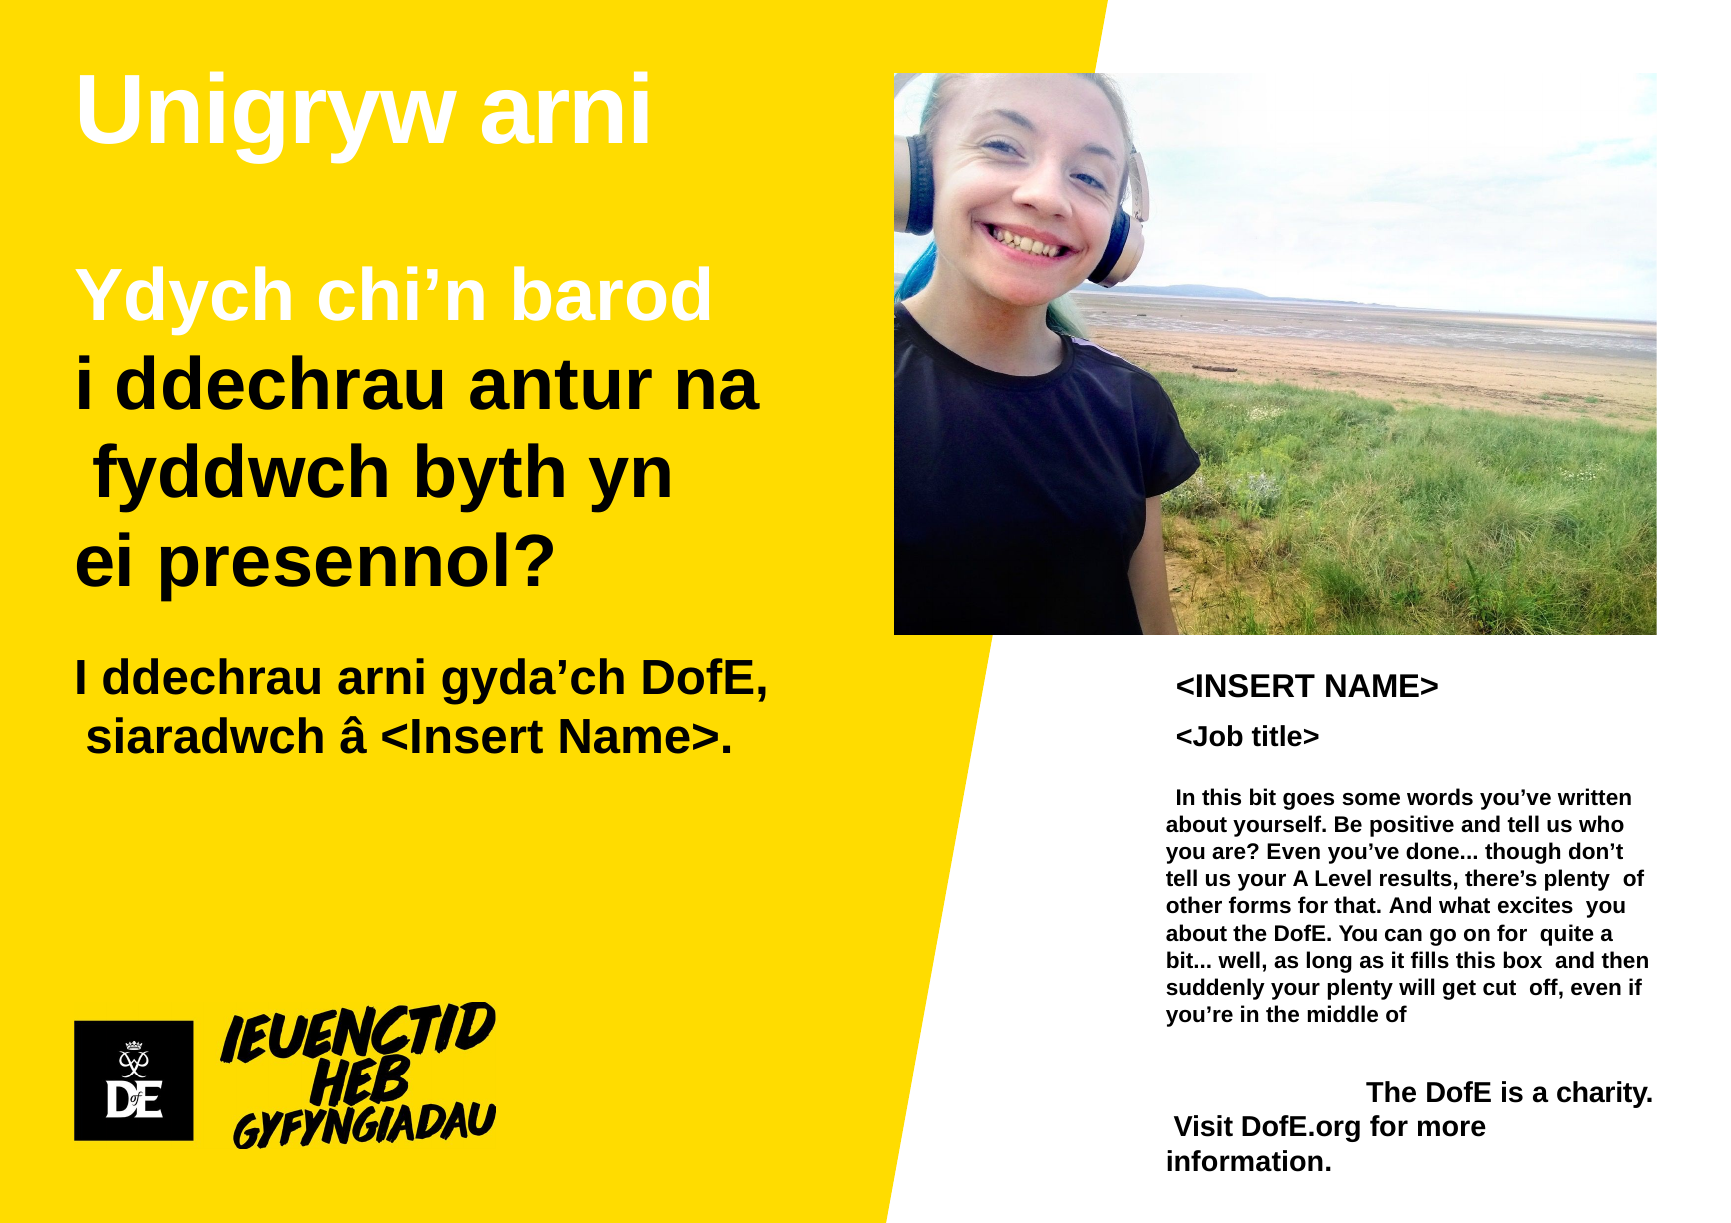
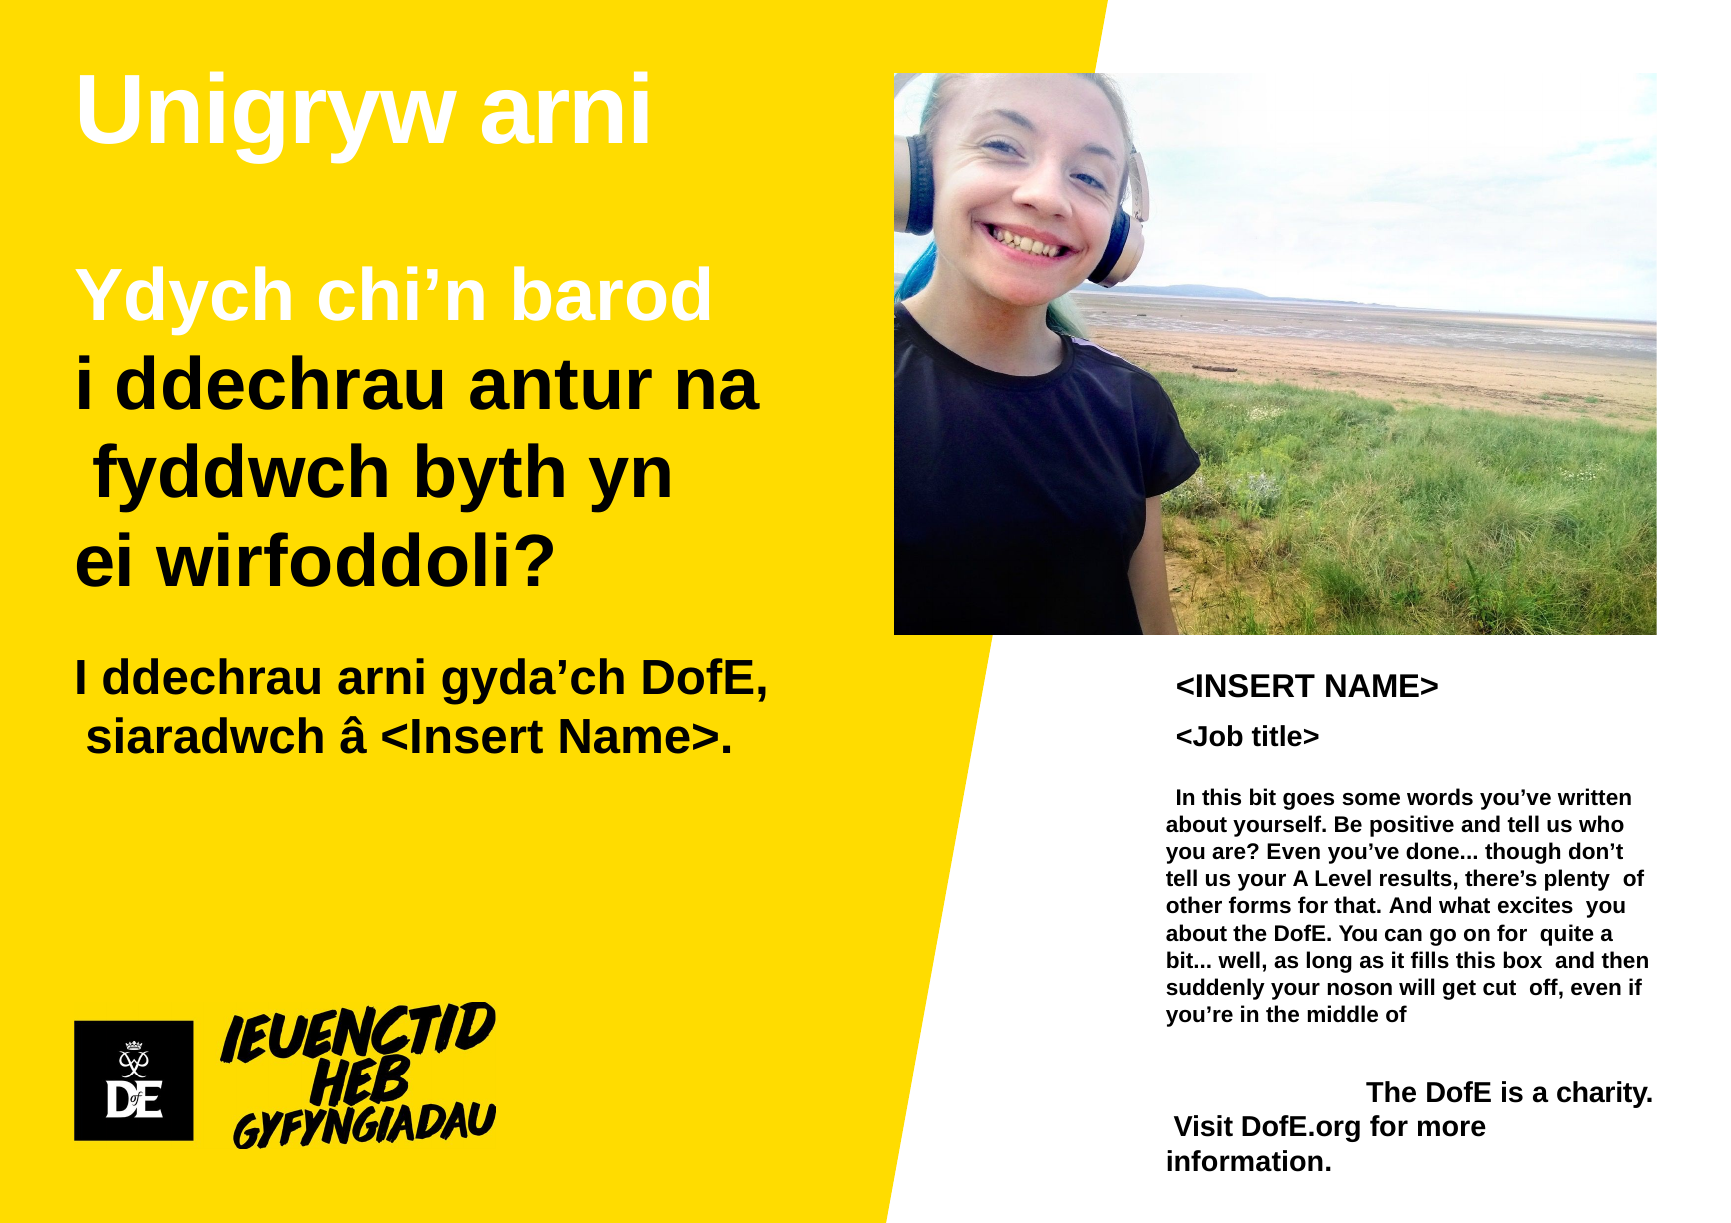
presennol: presennol -> wirfoddoli
your plenty: plenty -> noson
